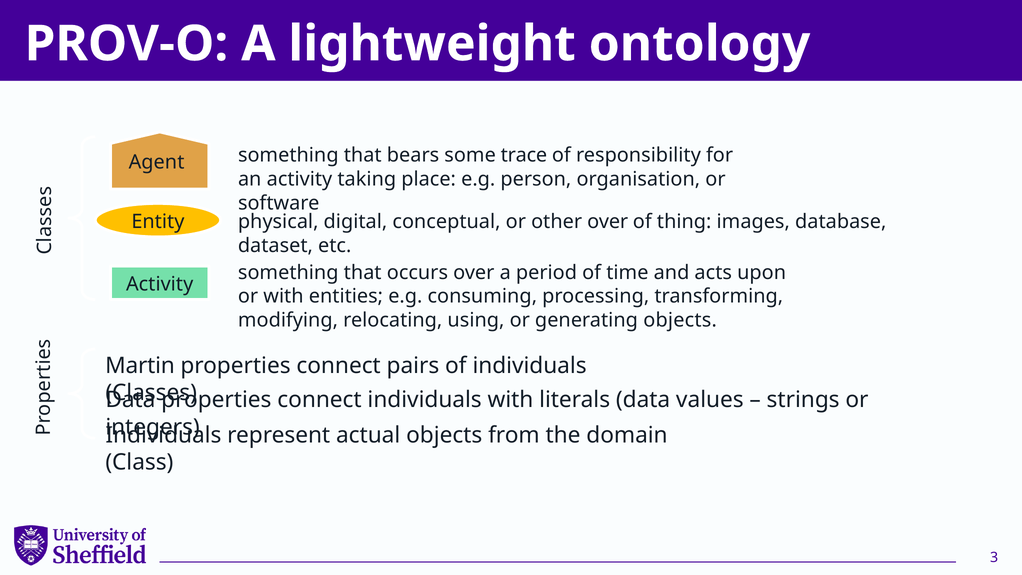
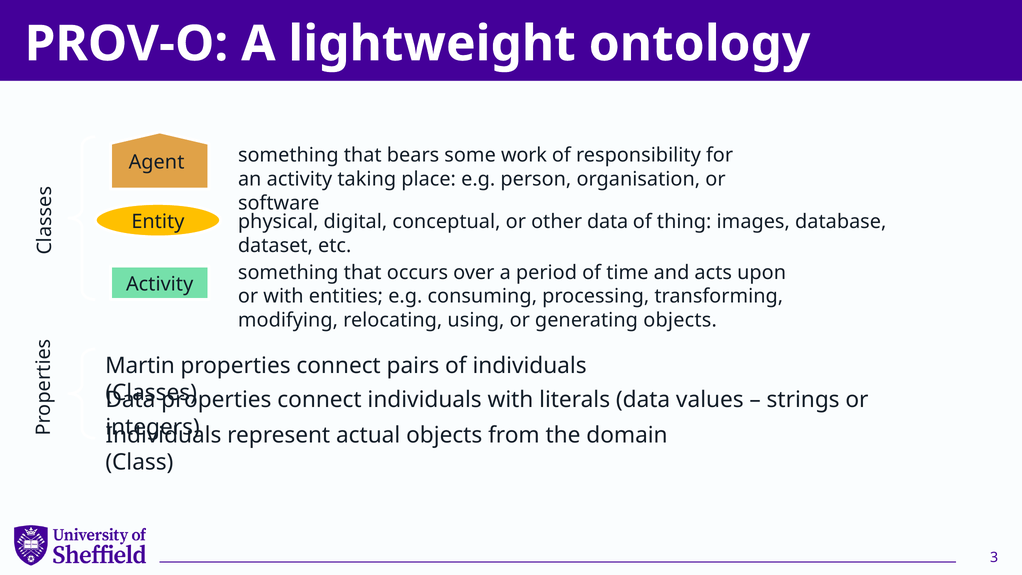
trace: trace -> work
other over: over -> data
